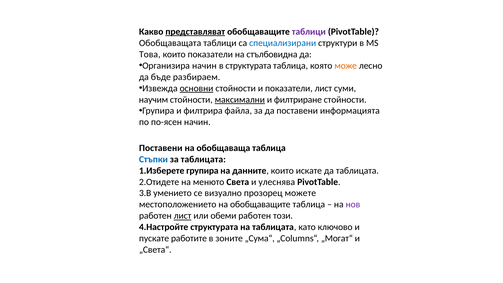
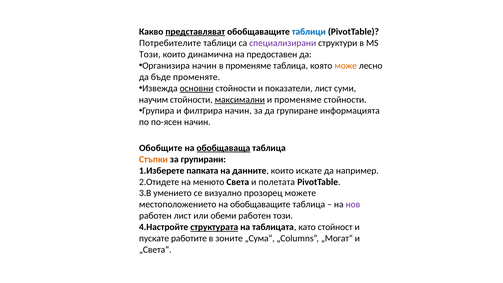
таблици at (309, 32) colour: purple -> blue
Обобщаващата: Обобщаващата -> Потребителите
специализирани colour: blue -> purple
Това at (150, 54): Това -> Този
които показатели: показатели -> динамична
стълбовидна: стълбовидна -> предоставен
в структурата: структурата -> променяме
разбираем: разбираем -> променяте
и филтриране: филтриране -> променяме
филтрира файла: файла -> начин
да поставени: поставени -> групиране
Поставени at (161, 148): Поставени -> Обобщите
обобщаваща underline: none -> present
Стъпки colour: blue -> orange
за таблицата: таблицата -> групирани
групира at (202, 171): групира -> папката
да таблицата: таблицата -> например
улеснява: улеснява -> полетата
лист at (183, 216) underline: present -> none
структурата at (214, 227) underline: none -> present
ключово: ключово -> стойност
